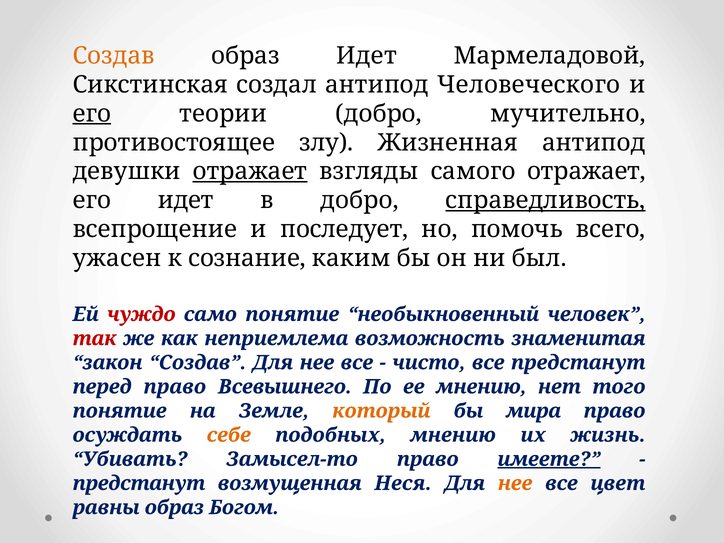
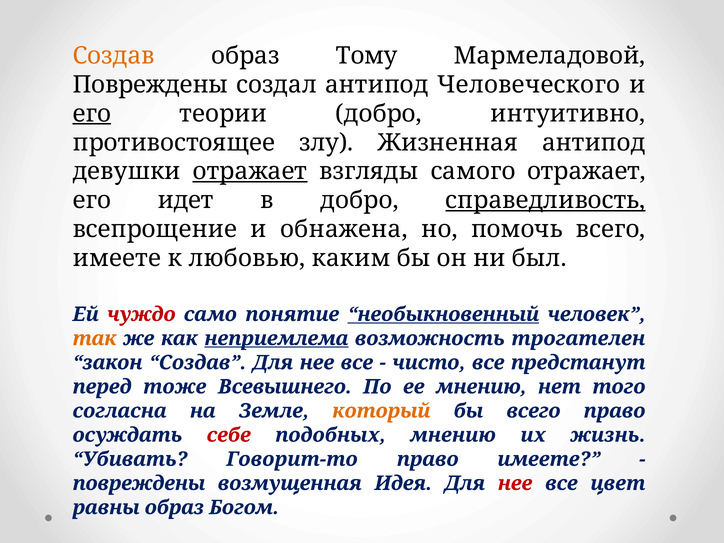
образ Идет: Идет -> Тому
Сикстинская at (150, 85): Сикстинская -> Повреждены
мучительно: мучительно -> интуитивно
последует: последует -> обнажена
ужасен at (117, 258): ужасен -> имеете
сознание: сознание -> любовью
необыкновенный underline: none -> present
так colour: red -> orange
неприемлема underline: none -> present
знаменитая: знаменитая -> трогателен
перед право: право -> тоже
понятие at (120, 411): понятие -> согласна
бы мира: мира -> всего
себе colour: orange -> red
Замысел-то: Замысел-то -> Говорит-то
имеете at (549, 459) underline: present -> none
предстанут at (139, 483): предстанут -> повреждены
Неся: Неся -> Идея
нее at (515, 483) colour: orange -> red
